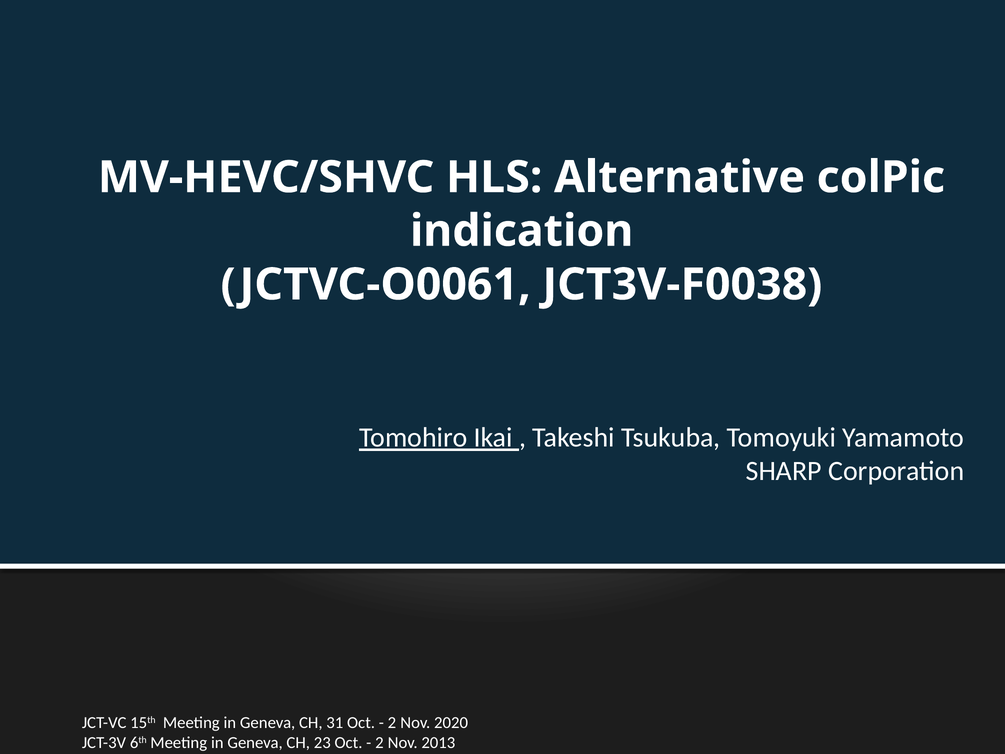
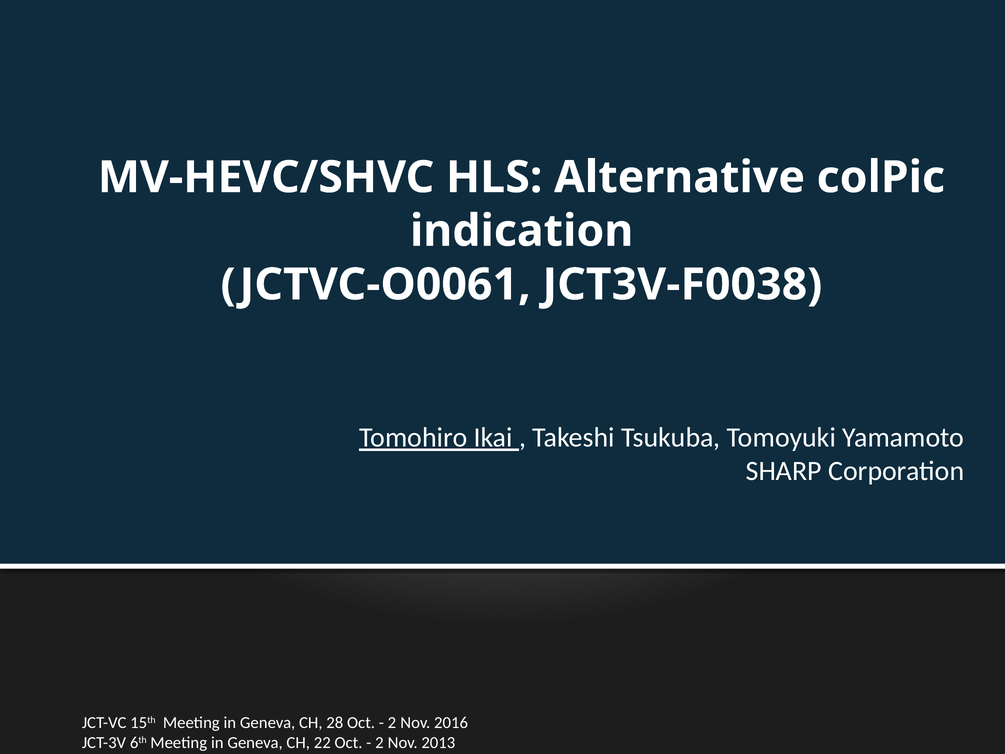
31: 31 -> 28
2020: 2020 -> 2016
23: 23 -> 22
